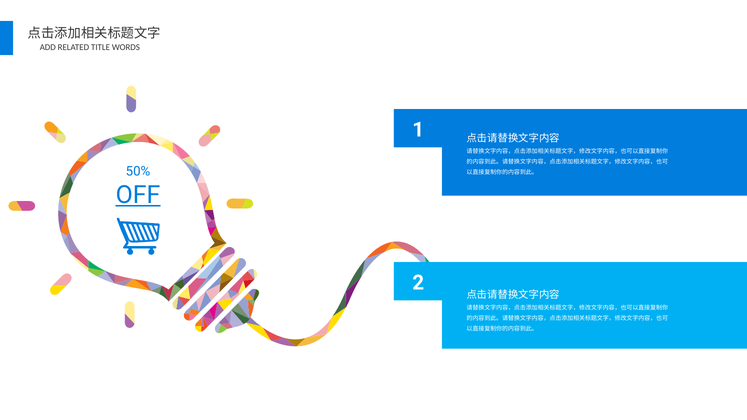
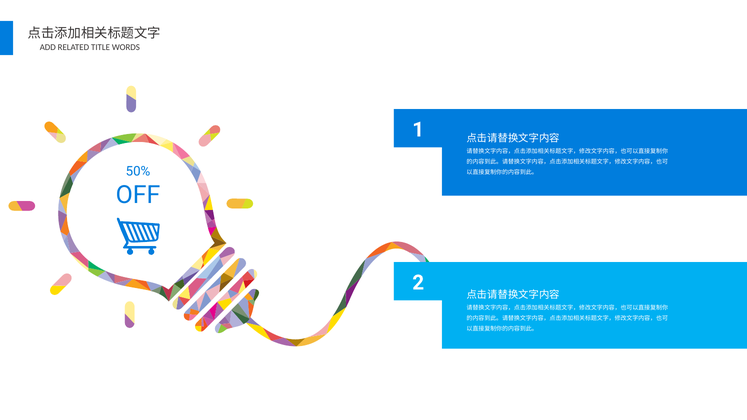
OFF underline: present -> none
